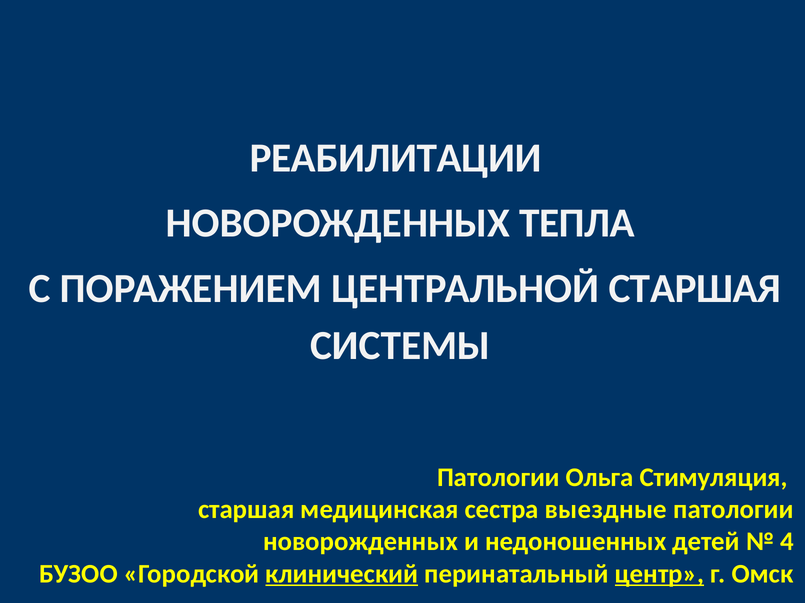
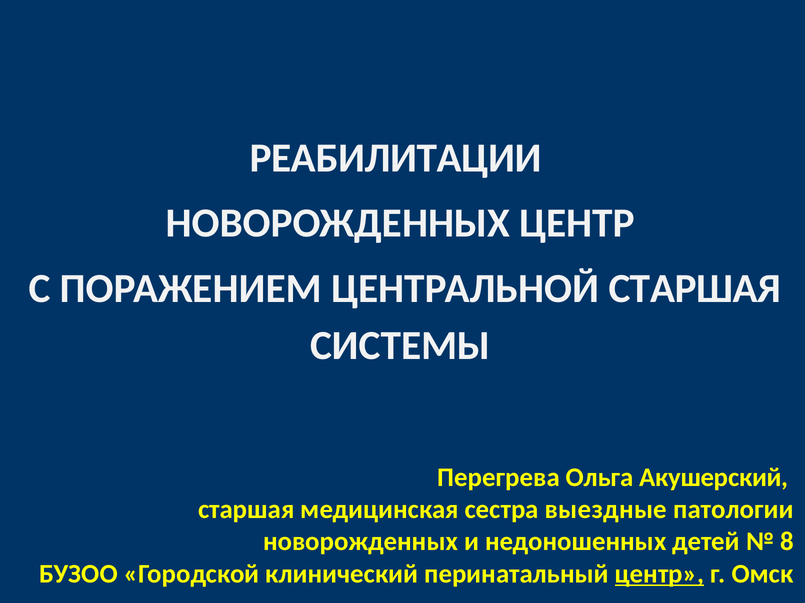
НОВОРОЖДЕННЫХ ТЕПЛА: ТЕПЛА -> ЦЕНТР
Патологии at (498, 478): Патологии -> Перегрева
Стимуляция: Стимуляция -> Акушерский
4: 4 -> 8
клинический underline: present -> none
